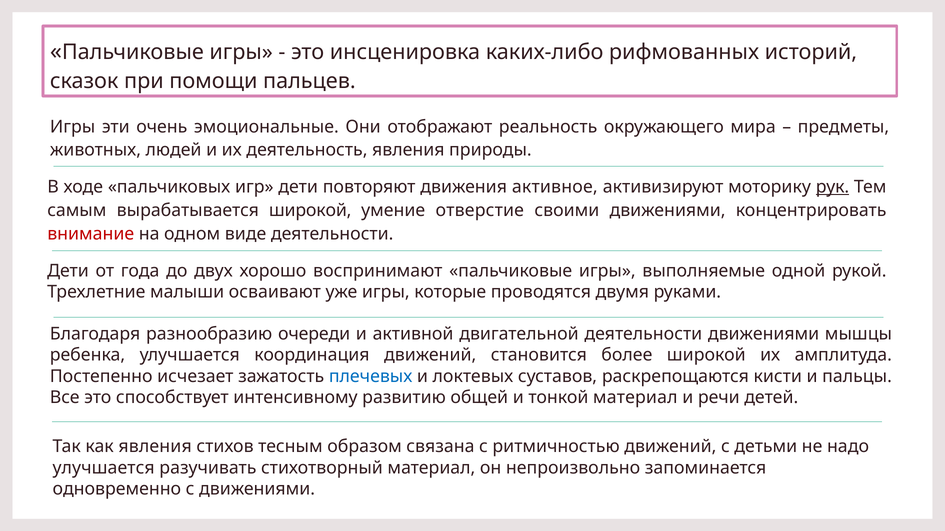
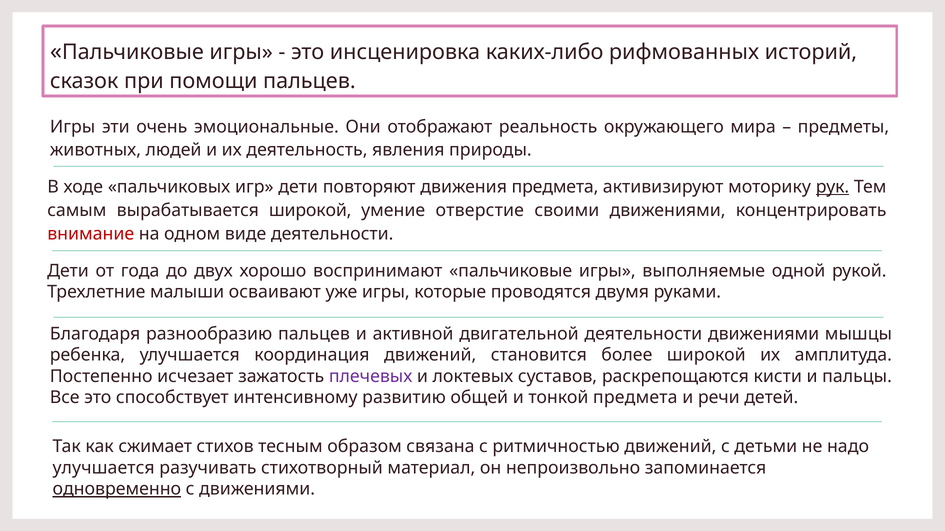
движения активное: активное -> предмета
разнообразию очереди: очереди -> пальцев
плечевых colour: blue -> purple
тонкой материал: материал -> предмета
как явления: явления -> сжимает
одновременно underline: none -> present
